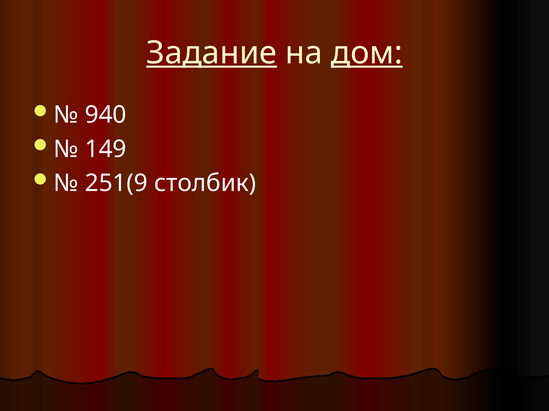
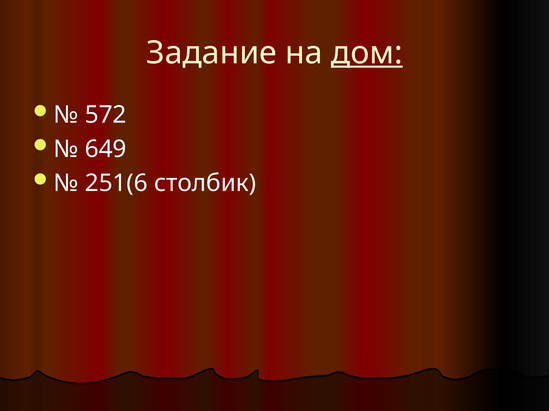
Задание underline: present -> none
940: 940 -> 572
149: 149 -> 649
251(9: 251(9 -> 251(6
